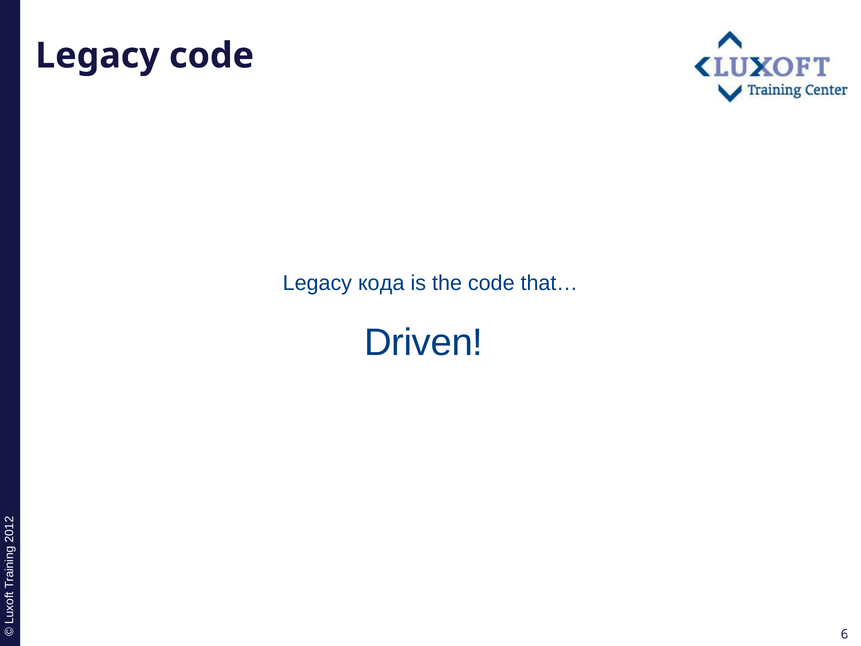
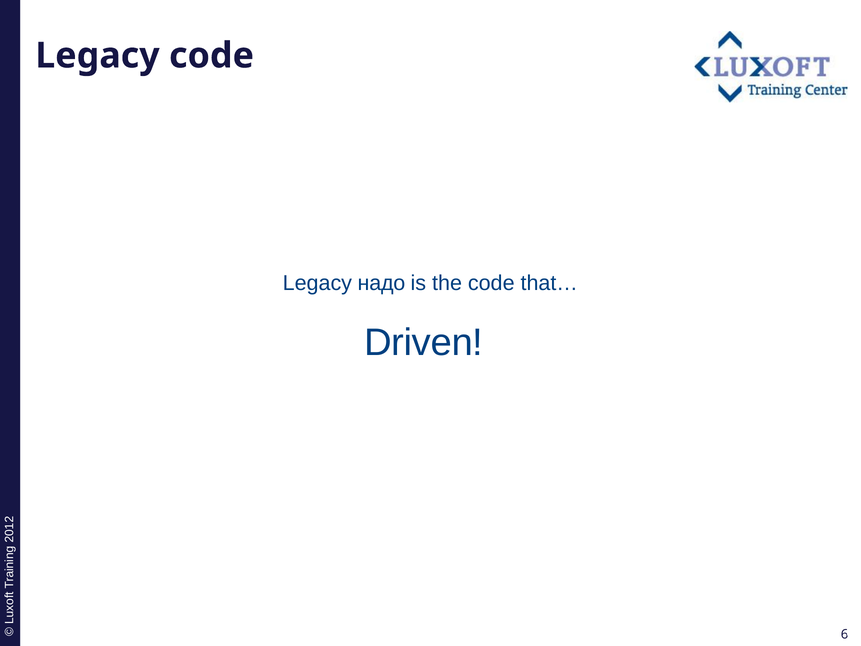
кода: кода -> надо
